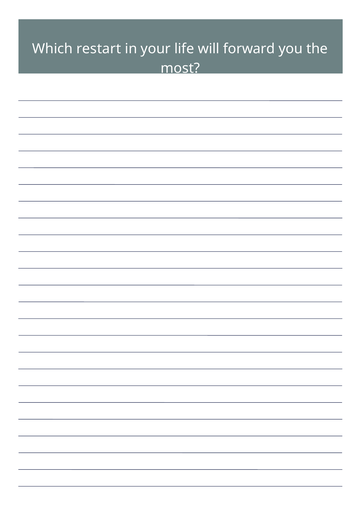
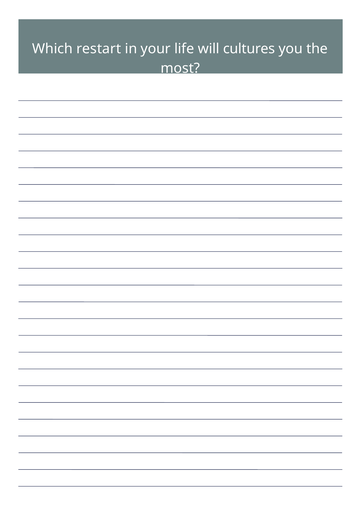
forward: forward -> cultures
